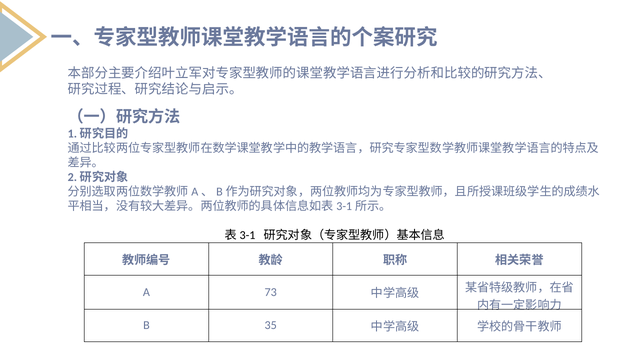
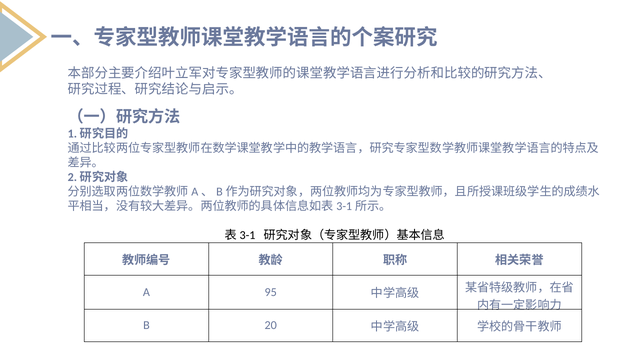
73: 73 -> 95
35: 35 -> 20
